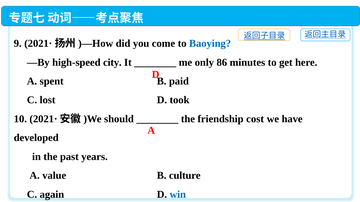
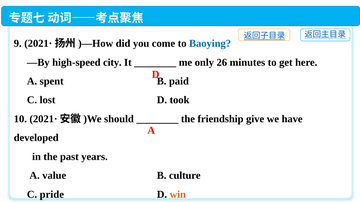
86: 86 -> 26
cost: cost -> give
again: again -> pride
win colour: blue -> orange
